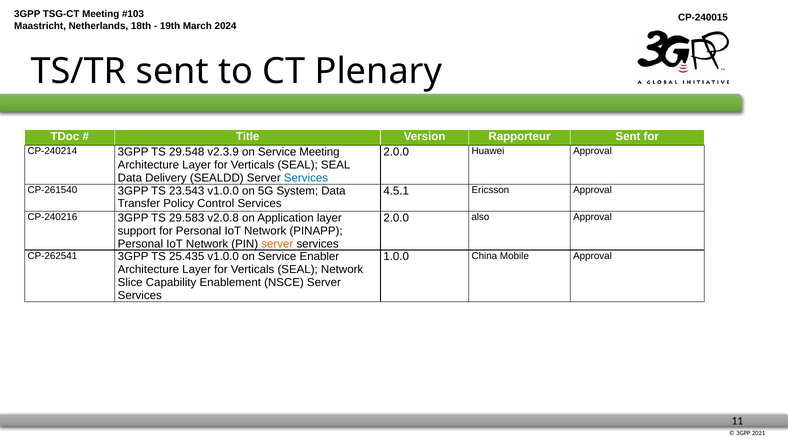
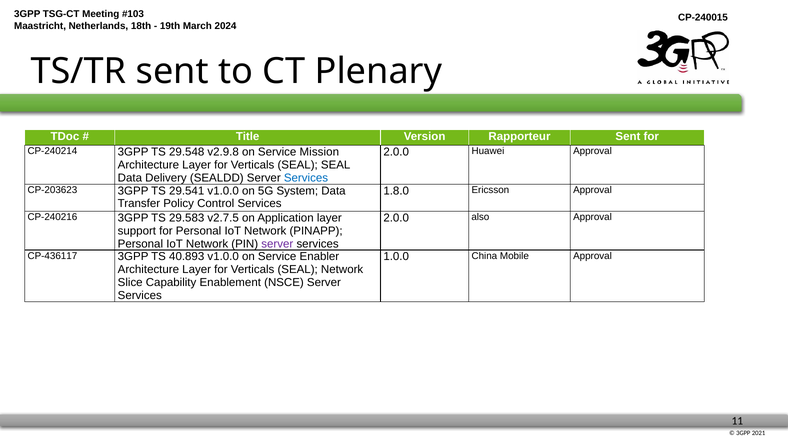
v2.3.9: v2.3.9 -> v2.9.8
Service Meeting: Meeting -> Mission
CP-261540: CP-261540 -> CP-203623
23.543: 23.543 -> 29.541
4.5.1: 4.5.1 -> 1.8.0
v2.0.8: v2.0.8 -> v2.7.5
server at (277, 244) colour: orange -> purple
CP-262541: CP-262541 -> CP-436117
25.435: 25.435 -> 40.893
